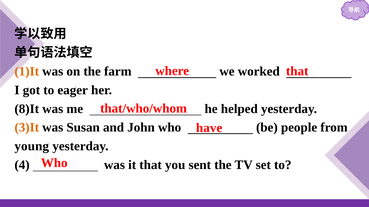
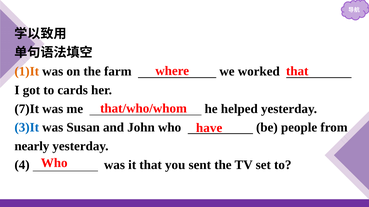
eager: eager -> cards
8)It: 8)It -> 7)It
3)It colour: orange -> blue
young: young -> nearly
